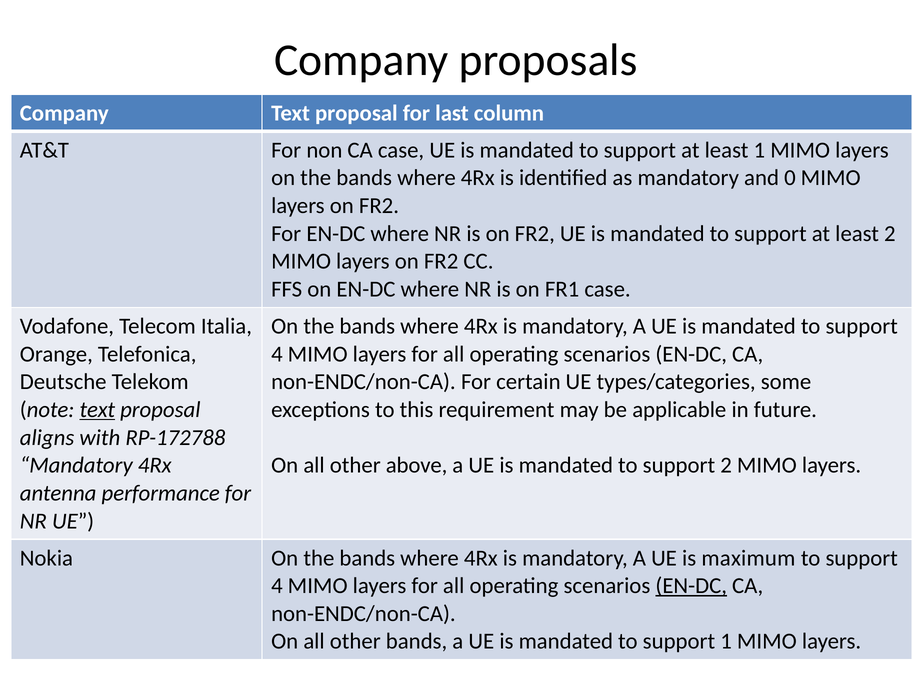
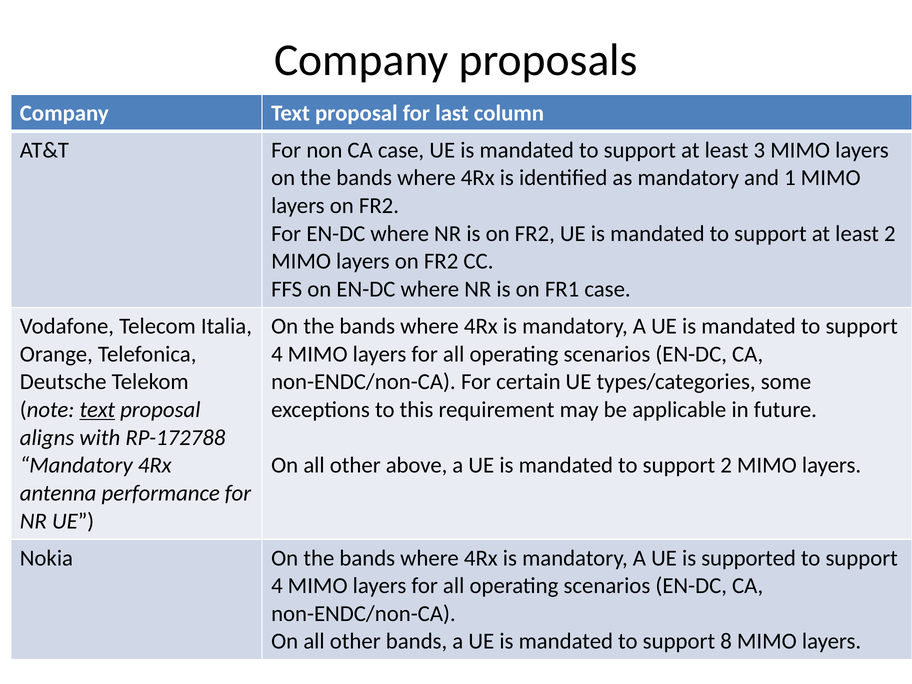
least 1: 1 -> 3
0: 0 -> 1
maximum: maximum -> supported
EN-DC at (691, 586) underline: present -> none
support 1: 1 -> 8
